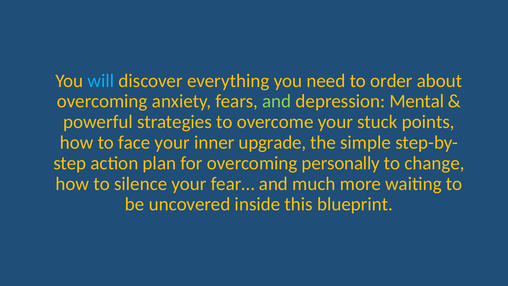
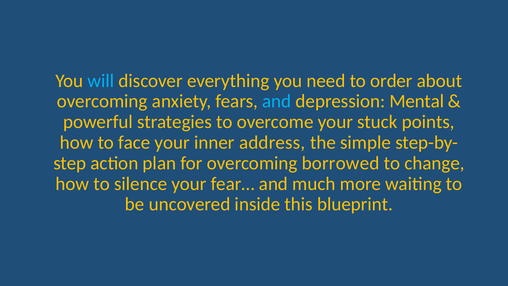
and at (277, 101) colour: light green -> light blue
upgrade: upgrade -> address
personally: personally -> borrowed
